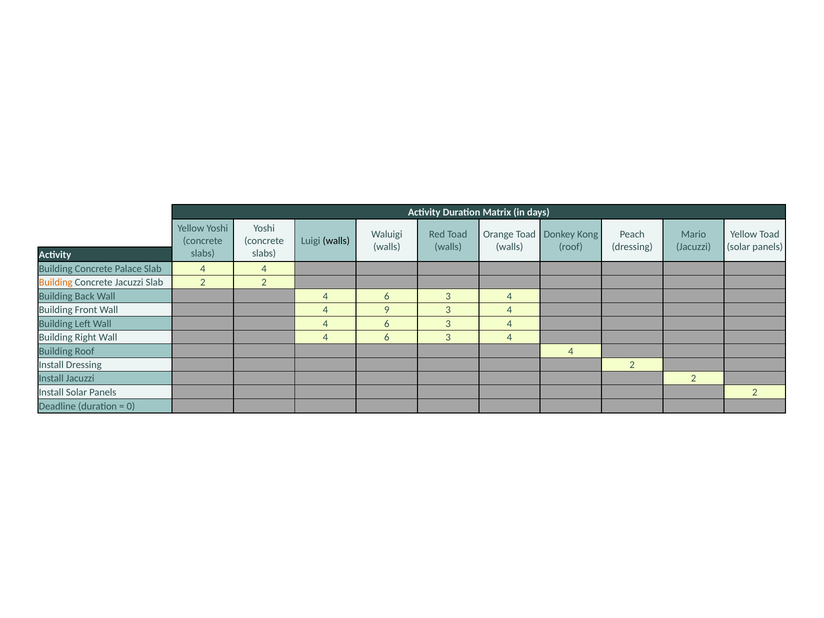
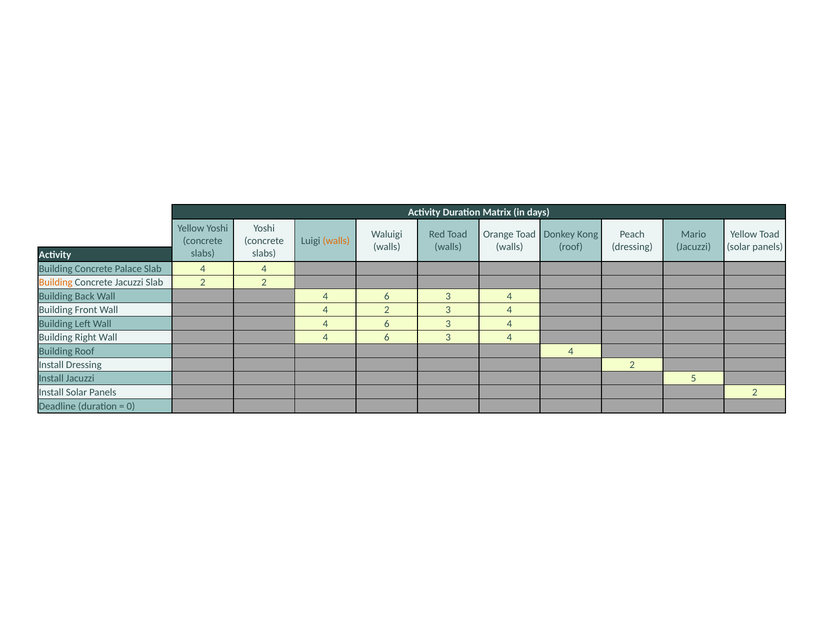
walls at (336, 241) colour: black -> orange
4 9: 9 -> 2
Jacuzzi 2: 2 -> 5
